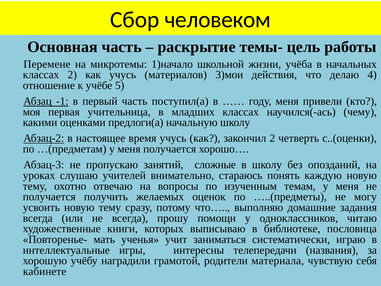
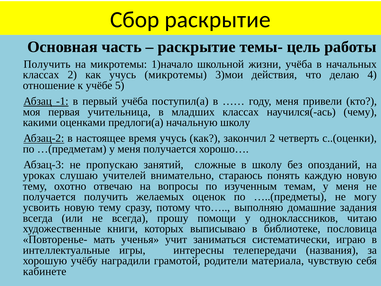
Сбор человеком: человеком -> раскрытие
Перемене at (47, 64): Перемене -> Получить
учусь материалов: материалов -> микротемы
первый часть: часть -> учёба
